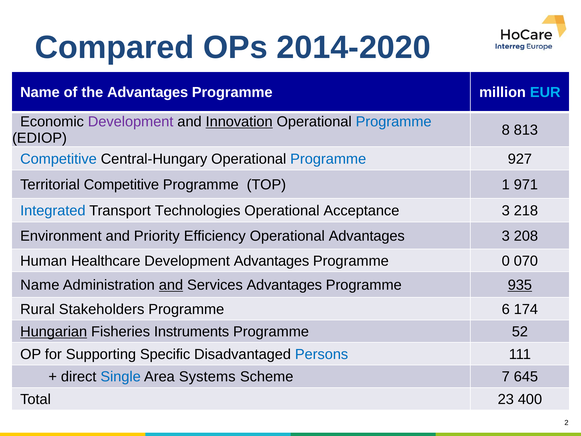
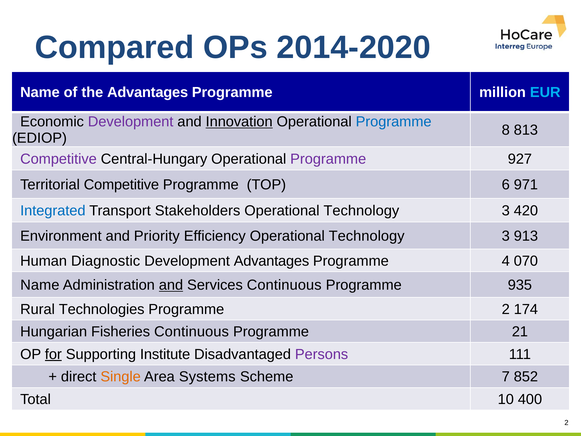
Competitive at (58, 159) colour: blue -> purple
Programme at (328, 159) colour: blue -> purple
1: 1 -> 6
Technologies: Technologies -> Stakeholders
Acceptance at (361, 211): Acceptance -> Technology
218: 218 -> 420
Efficiency Operational Advantages: Advantages -> Technology
208: 208 -> 913
Healthcare: Healthcare -> Diagnostic
0: 0 -> 4
Services Advantages: Advantages -> Continuous
935 underline: present -> none
Stakeholders: Stakeholders -> Technologies
Programme 6: 6 -> 2
Hungarian underline: present -> none
Fisheries Instruments: Instruments -> Continuous
52: 52 -> 21
for underline: none -> present
Specific: Specific -> Institute
Persons colour: blue -> purple
Single colour: blue -> orange
645: 645 -> 852
23: 23 -> 10
